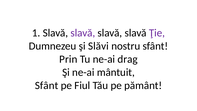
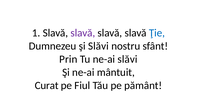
Ţie colour: purple -> blue
ne-ai drag: drag -> slăvi
Sfânt at (47, 85): Sfânt -> Curat
